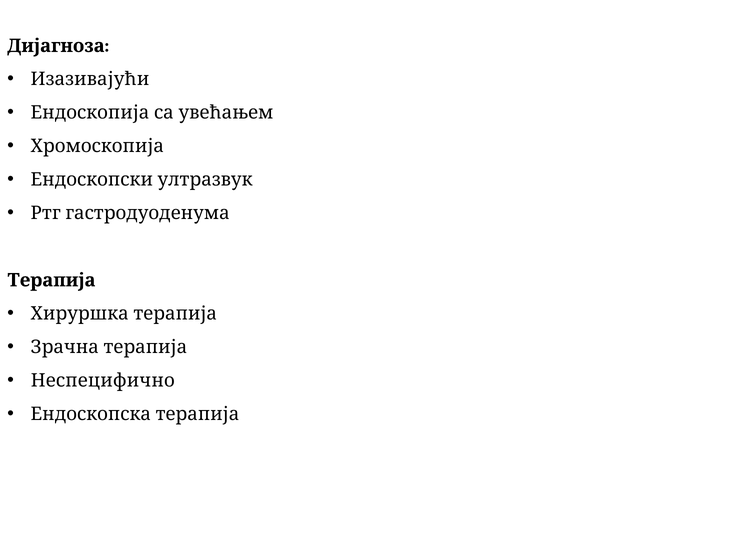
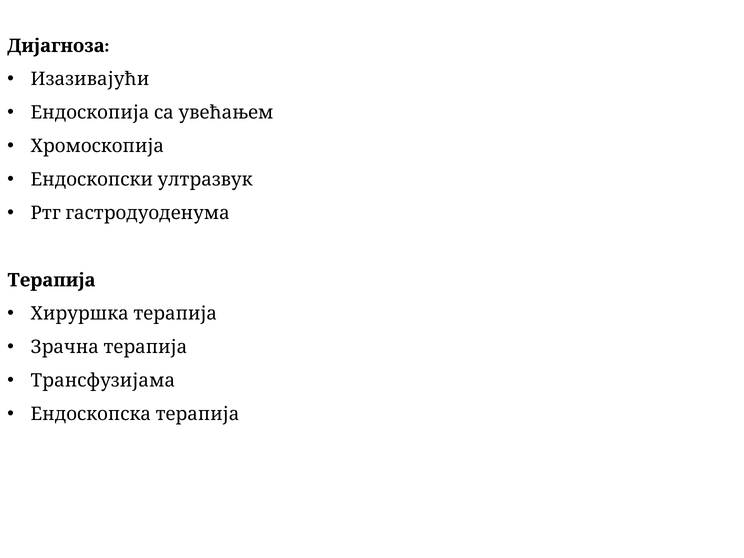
Неспецифично: Неспецифично -> Трансфузијама
